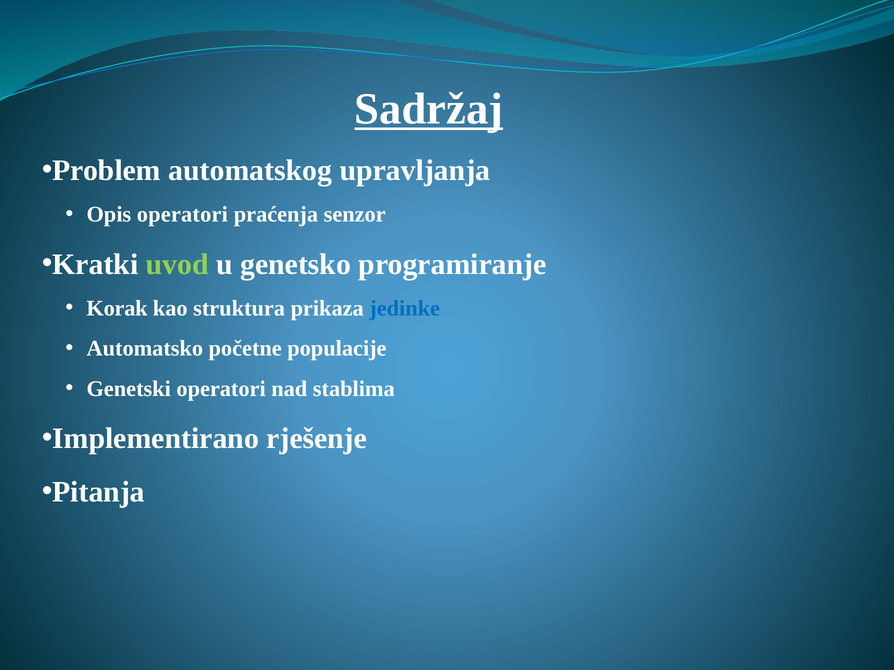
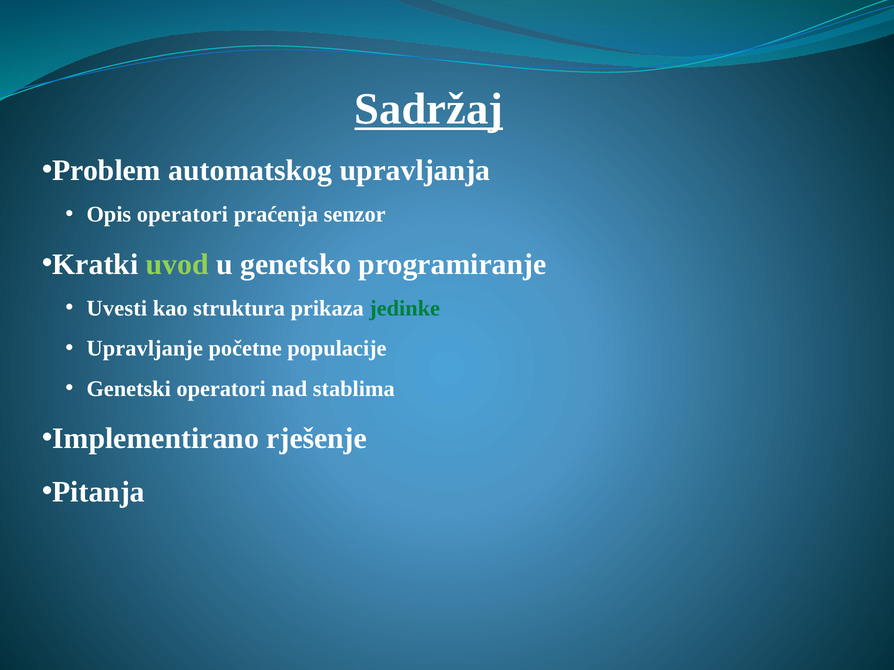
Korak: Korak -> Uvesti
jedinke colour: blue -> green
Automatsko: Automatsko -> Upravljanje
